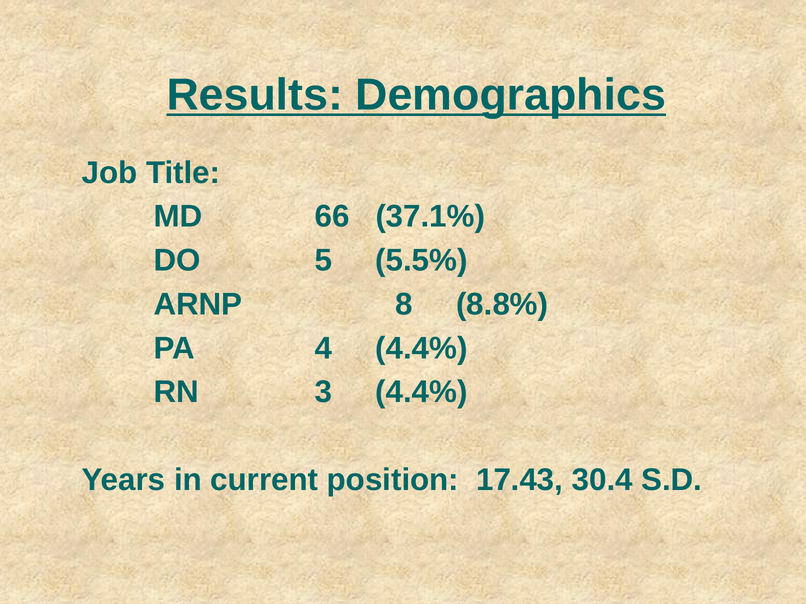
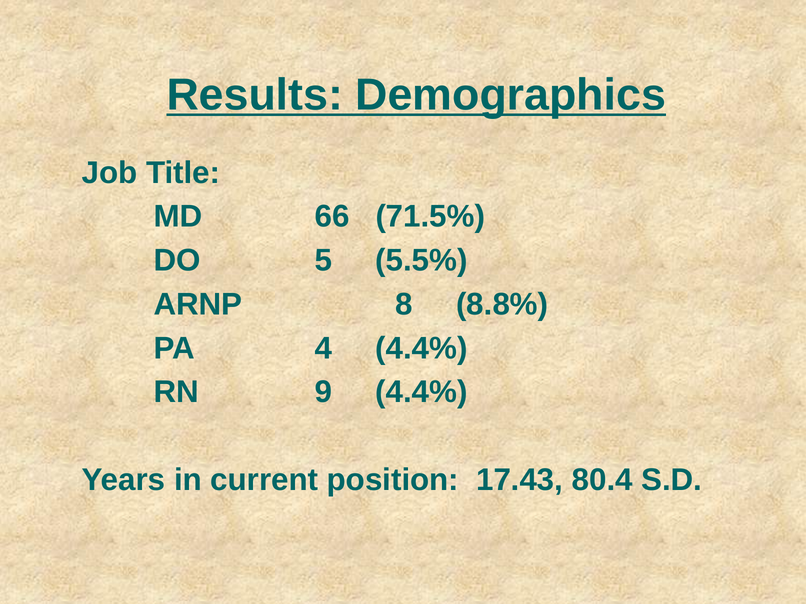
37.1%: 37.1% -> 71.5%
3: 3 -> 9
30.4: 30.4 -> 80.4
